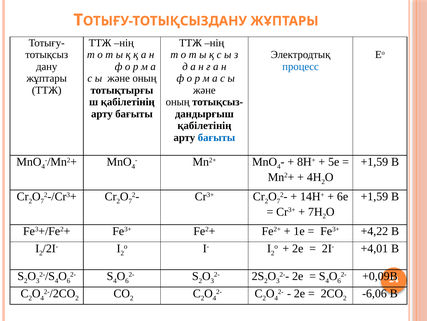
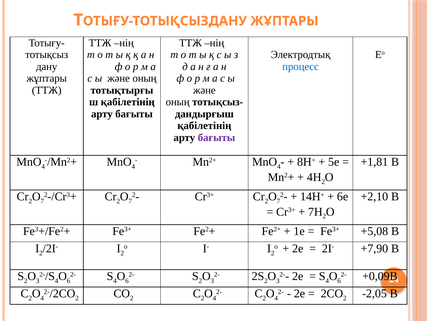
бағыты at (216, 137) colour: blue -> purple
+1,59 at (374, 162): +1,59 -> +1,81
+1,59 at (374, 196): +1,59 -> +2,10
+4,22: +4,22 -> +5,08
+4,01: +4,01 -> +7,90
-6,06: -6,06 -> -2,05
